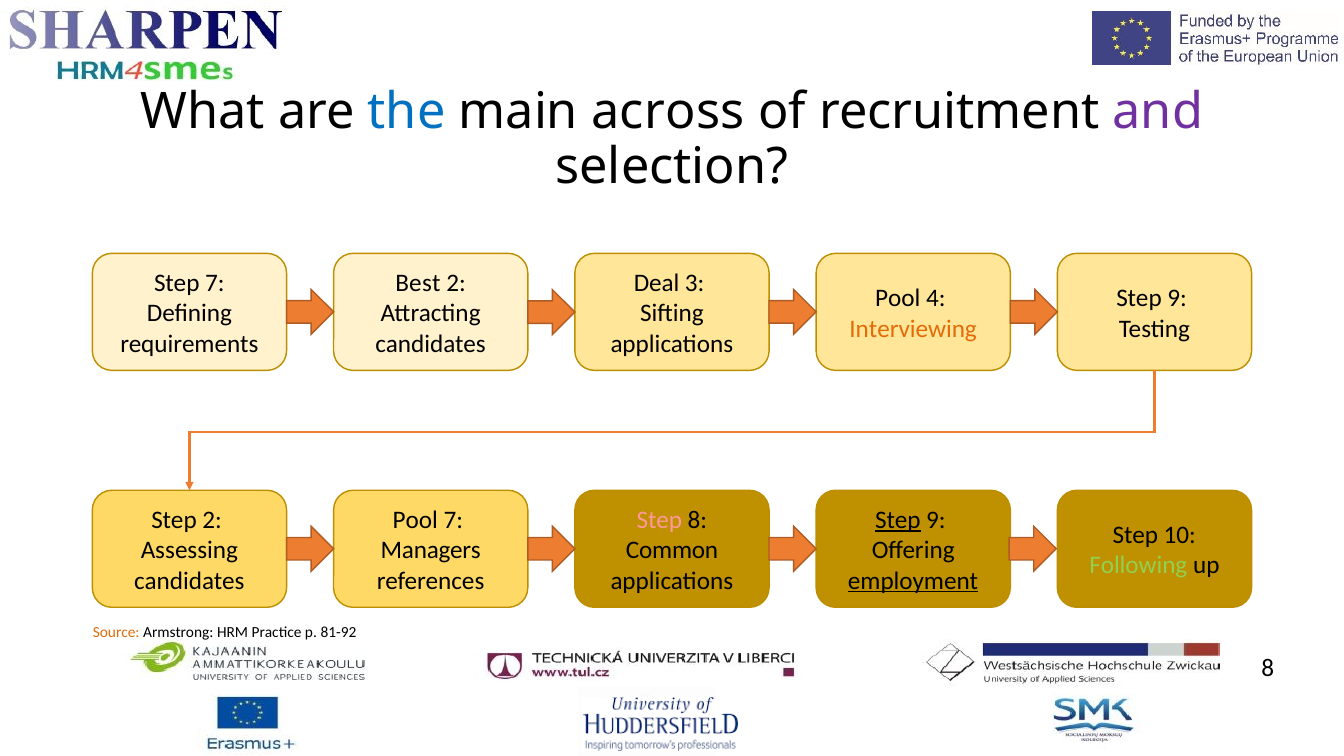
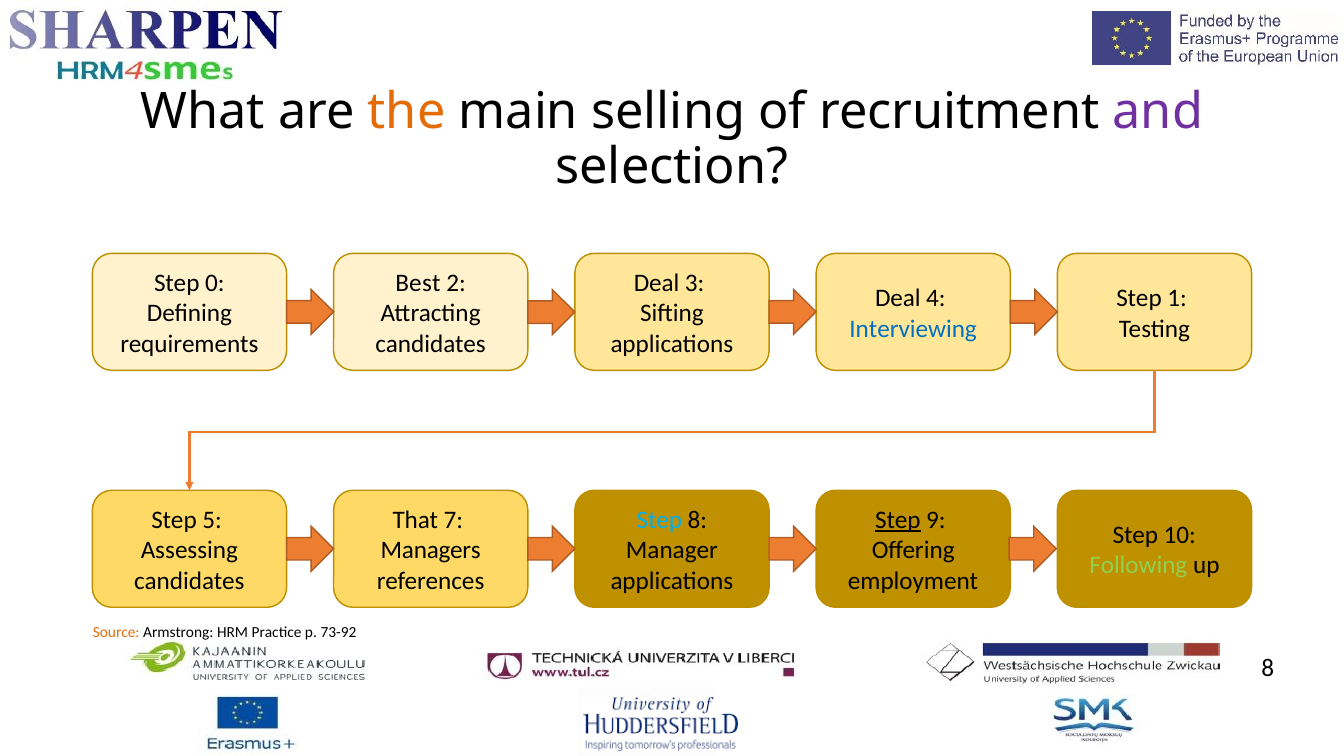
the colour: blue -> orange
across: across -> selling
Step 7: 7 -> 0
Pool at (898, 298): Pool -> Deal
9 at (1177, 298): 9 -> 1
Interviewing colour: orange -> blue
Step 2: 2 -> 5
Pool at (415, 520): Pool -> That
Step at (659, 520) colour: pink -> light blue
Common: Common -> Manager
employment underline: present -> none
81-92: 81-92 -> 73-92
